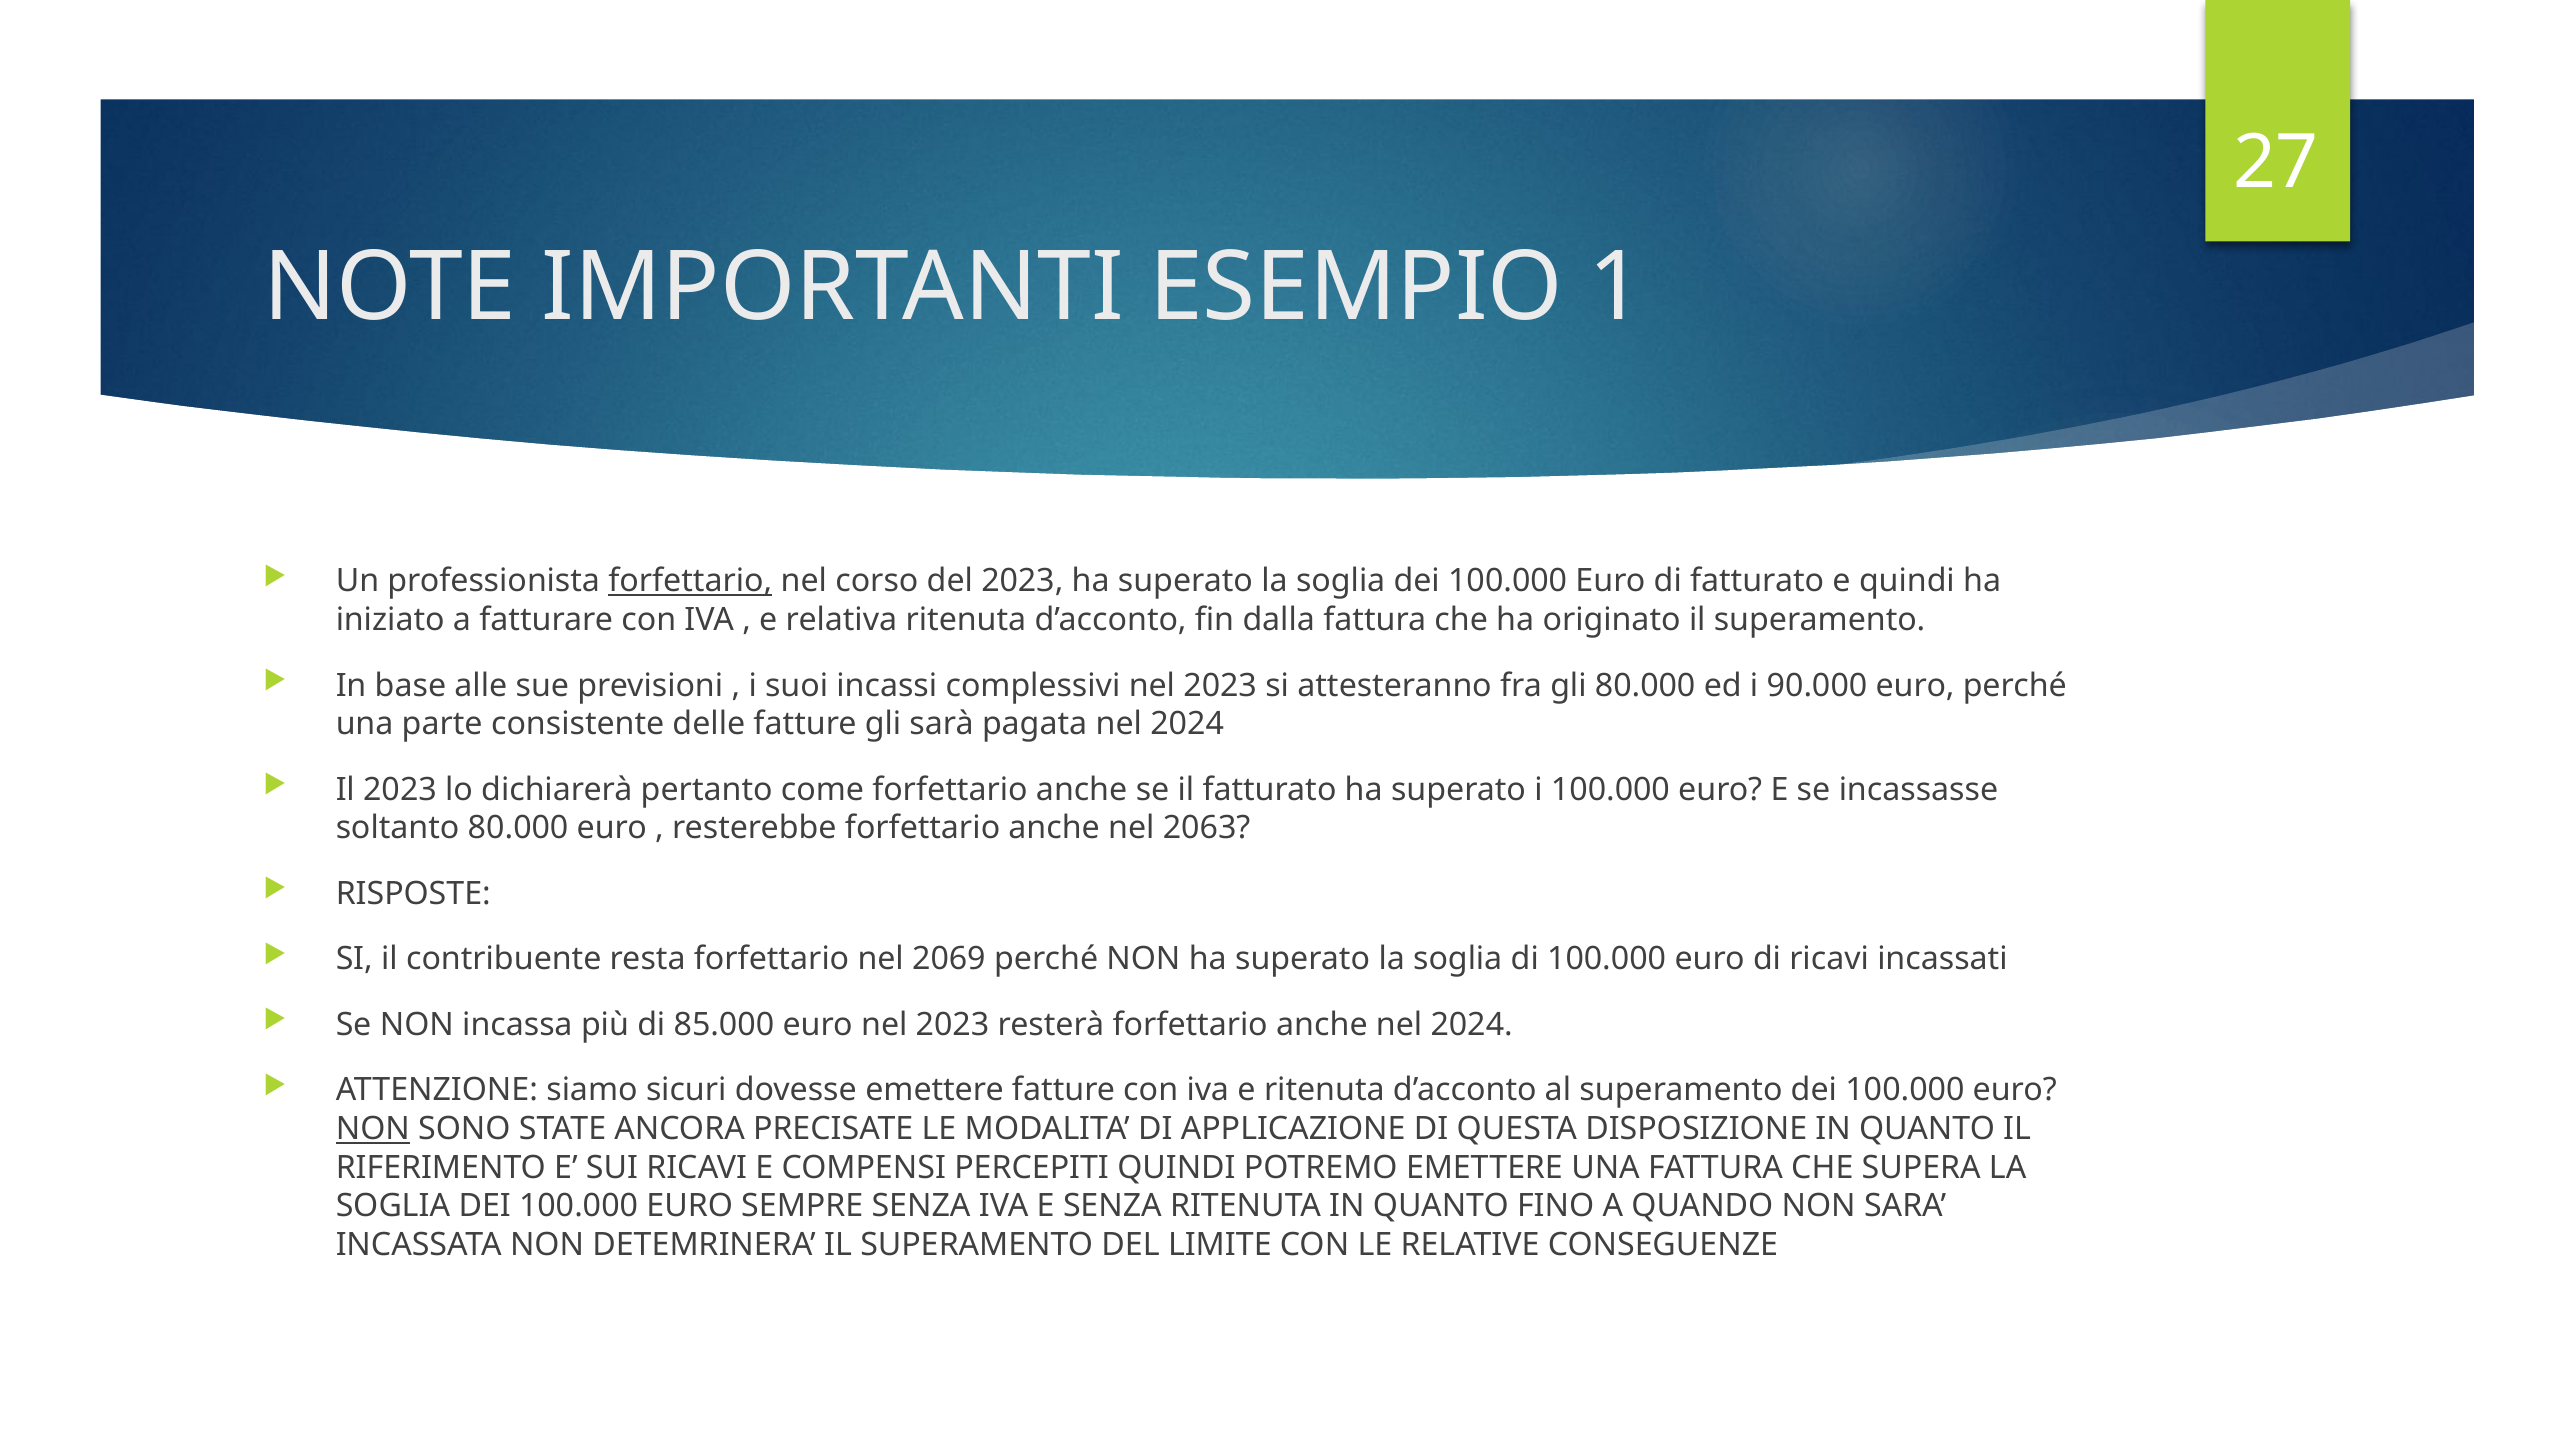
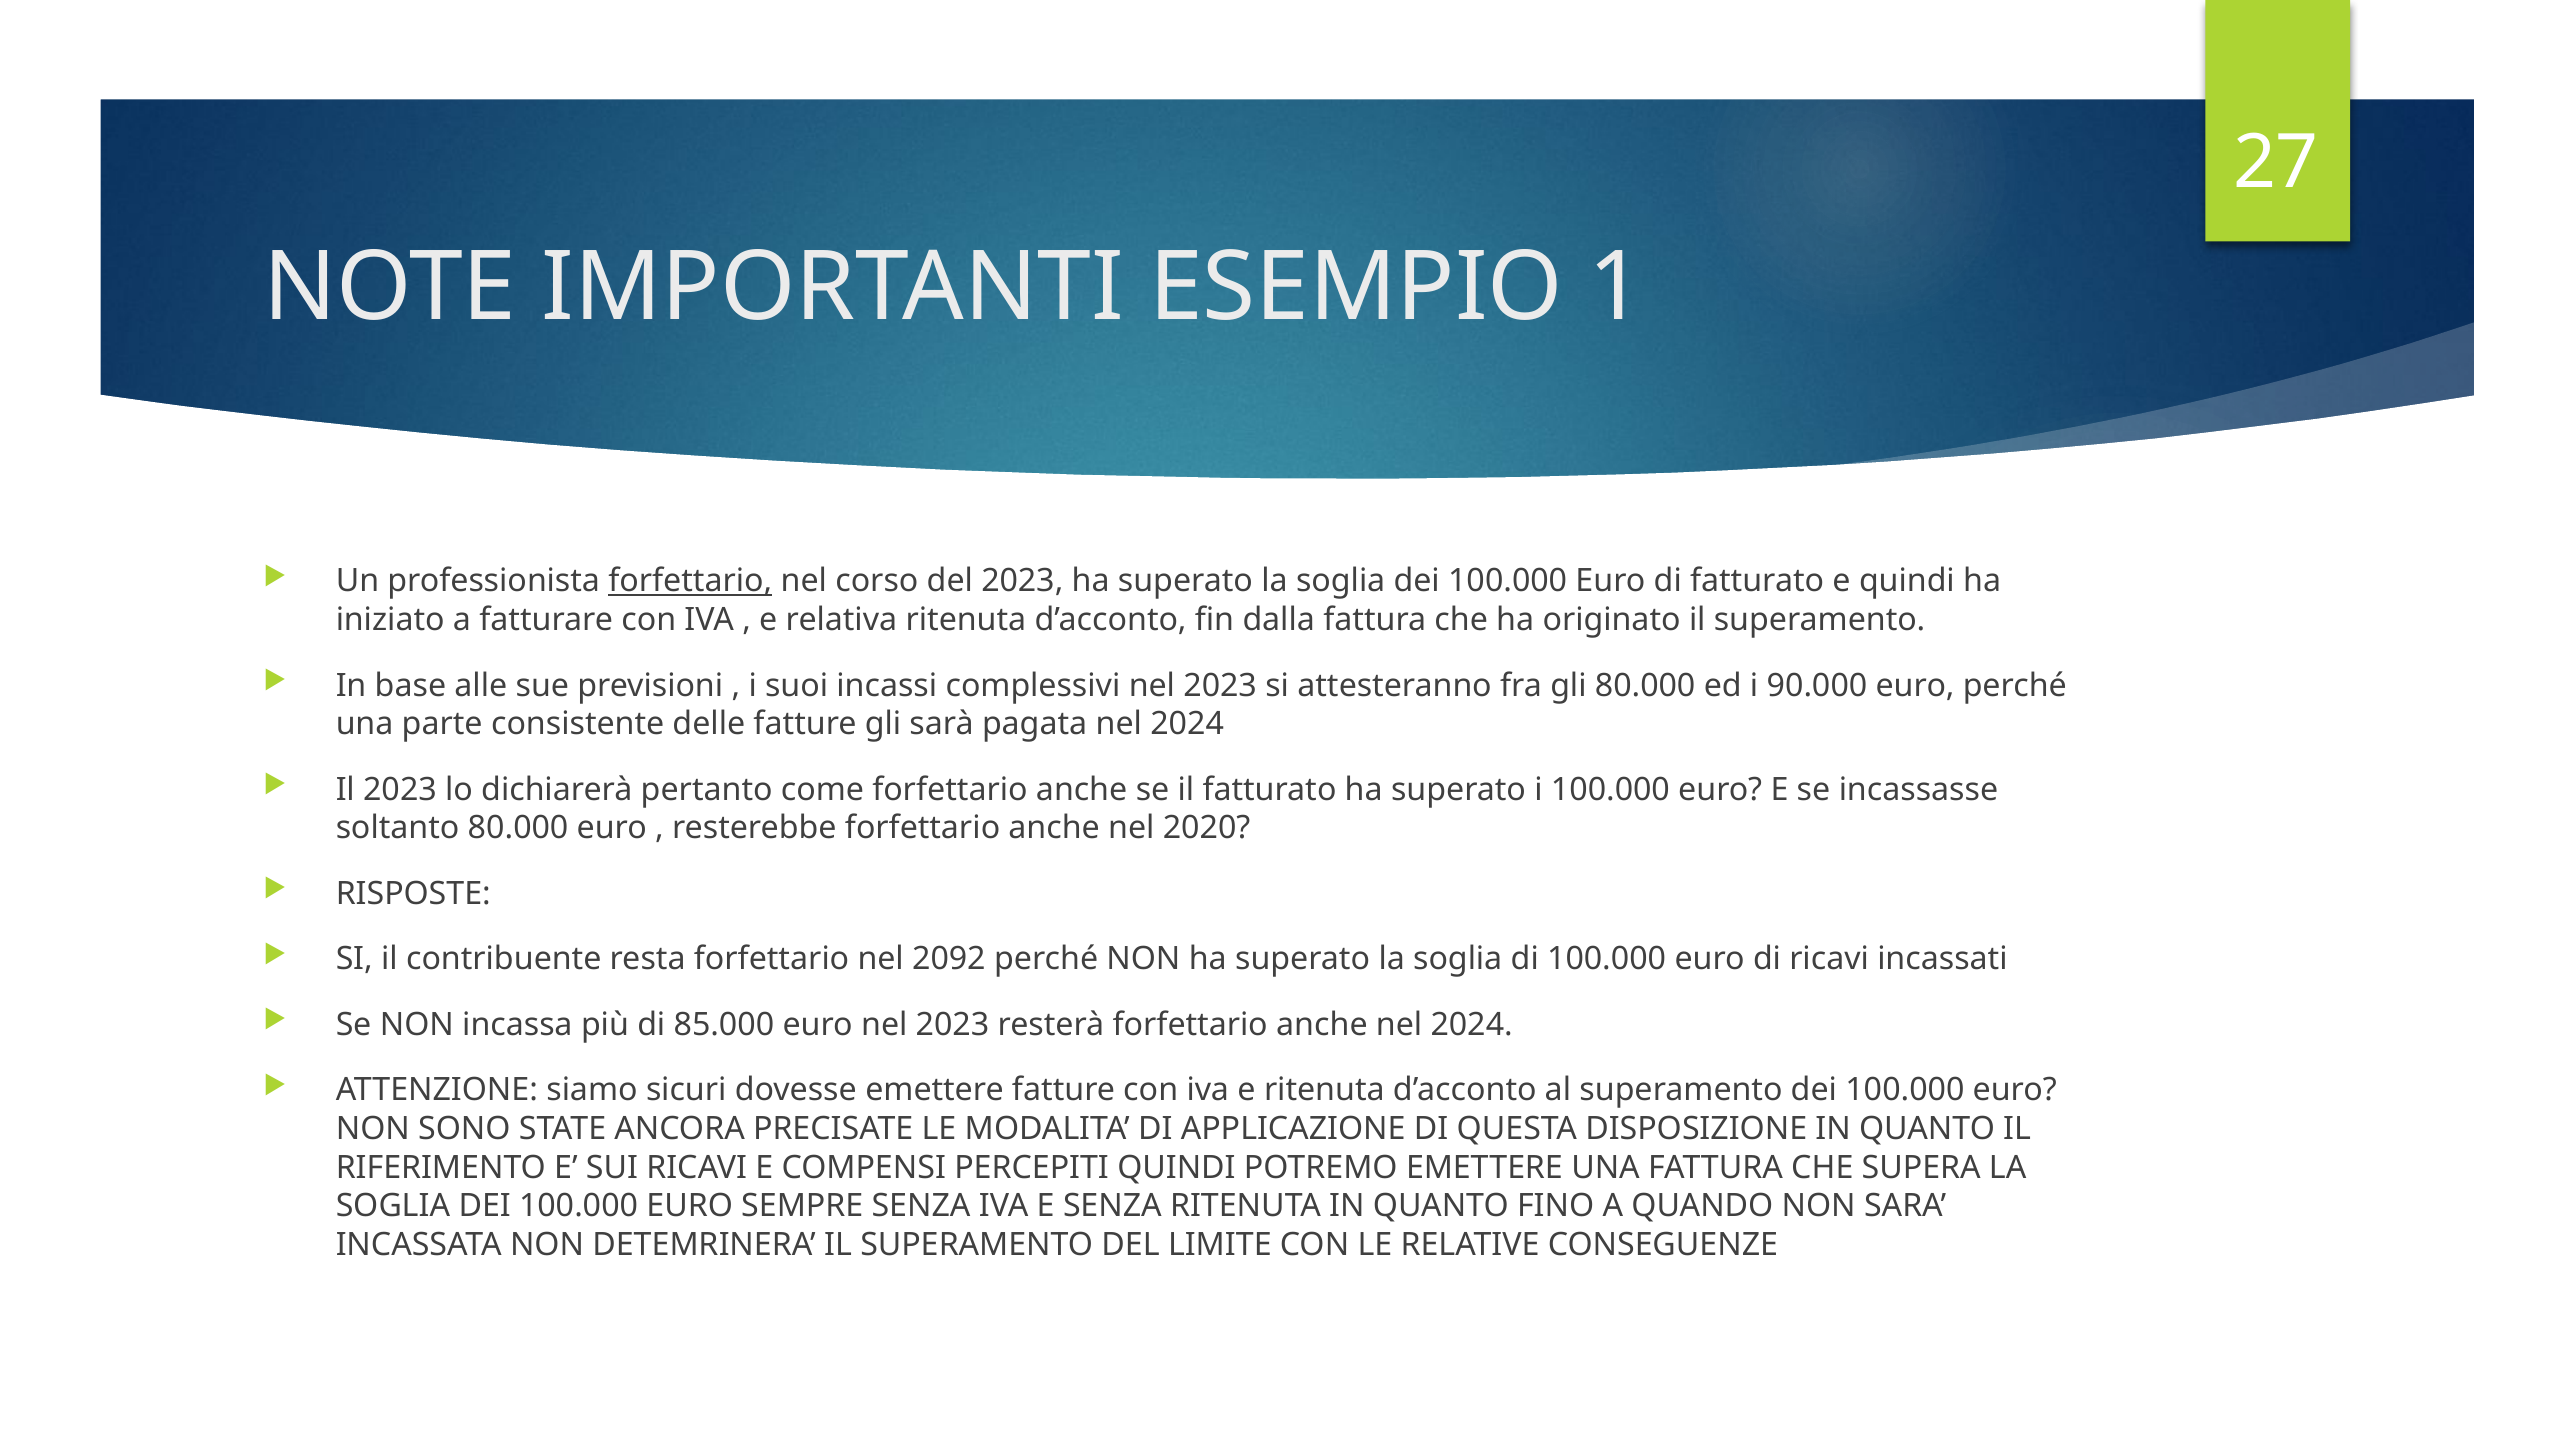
2063: 2063 -> 2020
2069: 2069 -> 2092
NON at (373, 1129) underline: present -> none
